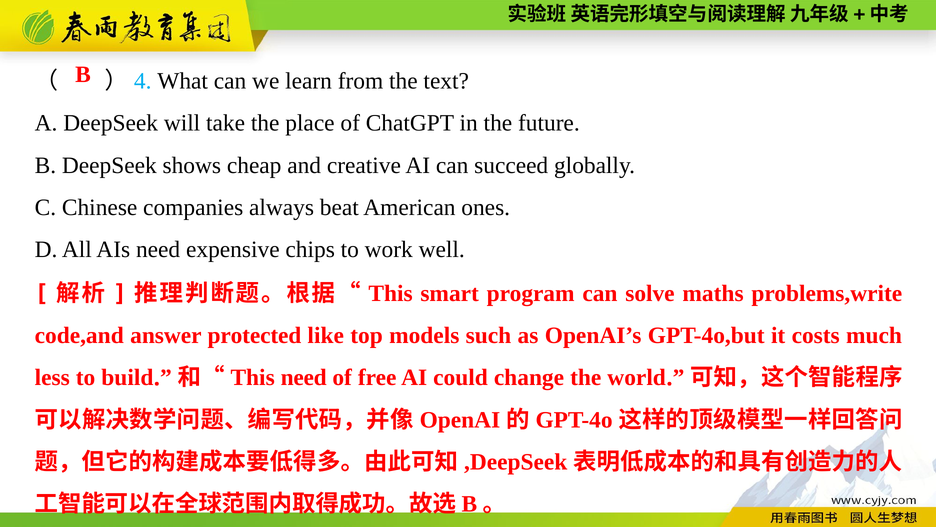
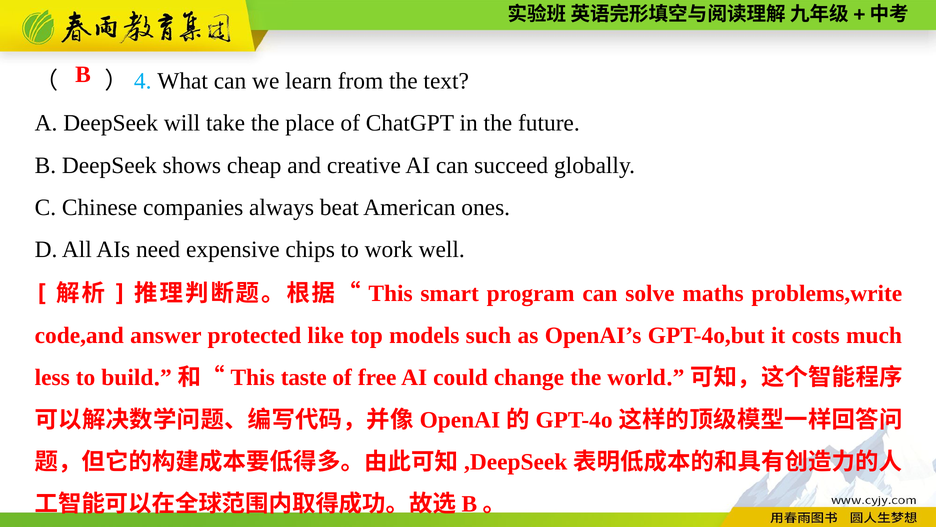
need at (304, 377): need -> taste
